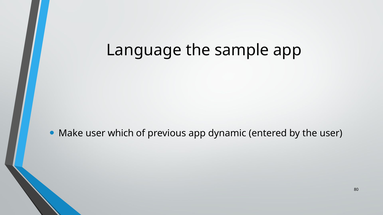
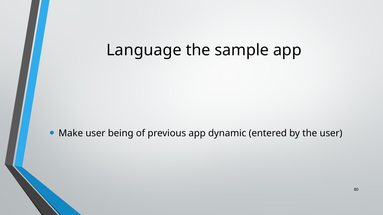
which: which -> being
